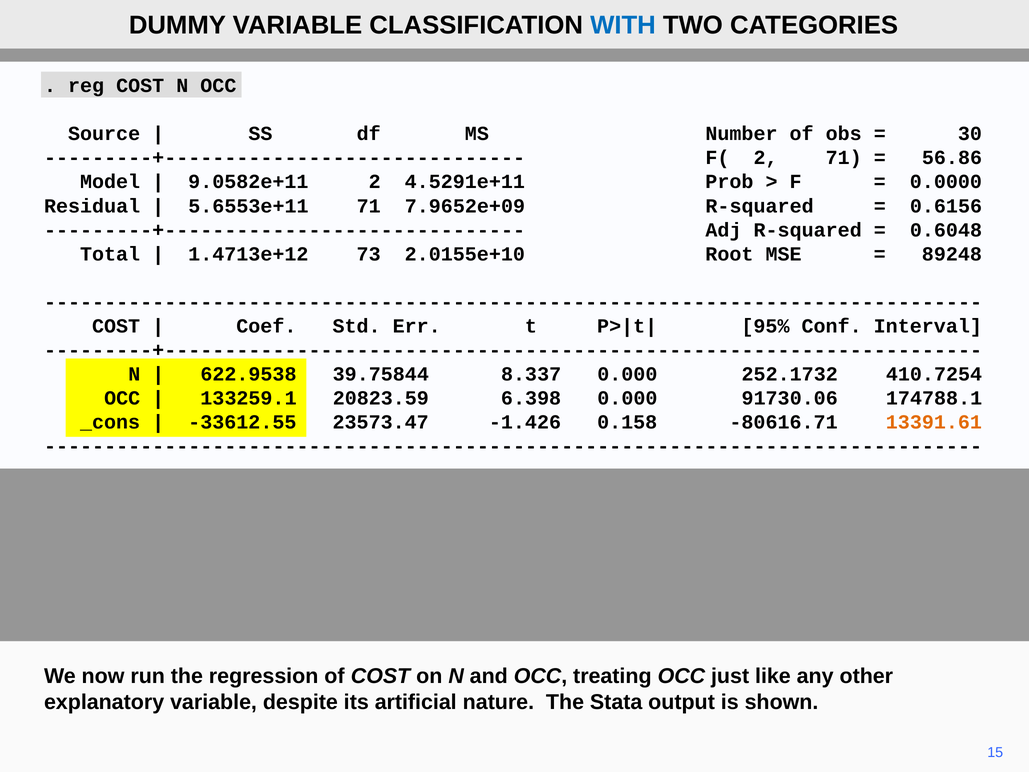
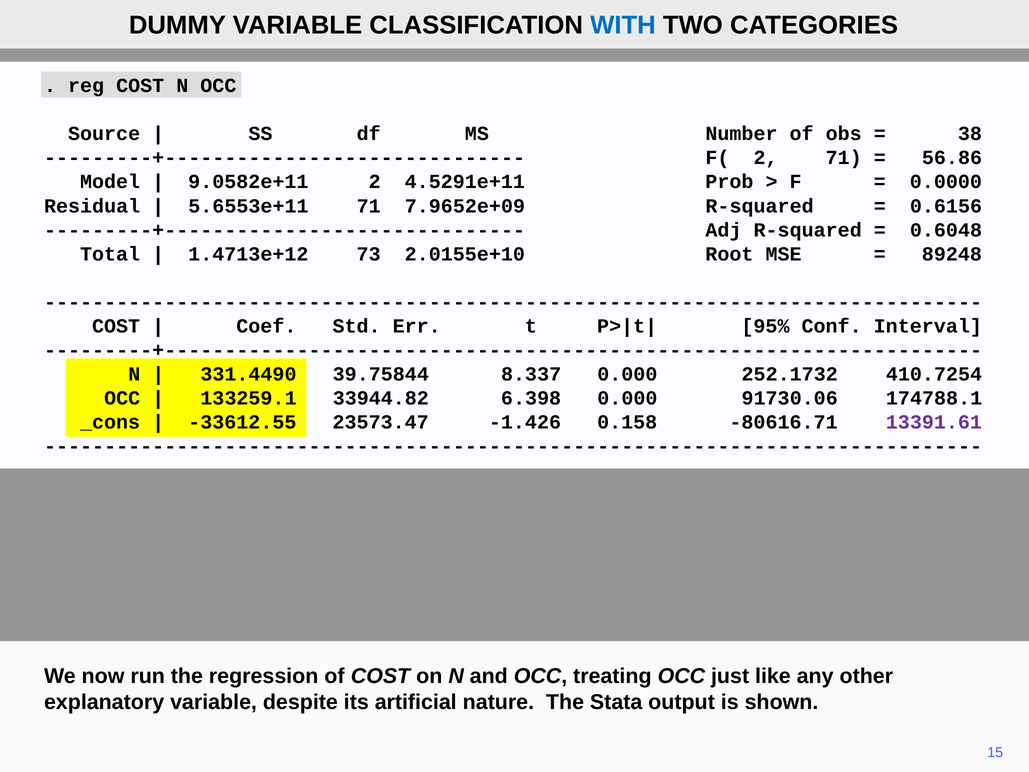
30: 30 -> 38
622.9538: 622.9538 -> 331.4490
20823.59: 20823.59 -> 33944.82
13391.61 colour: orange -> purple
